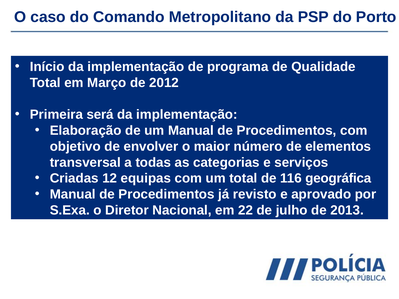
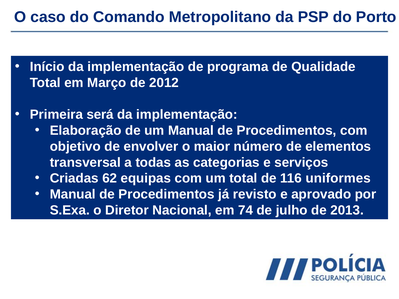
12: 12 -> 62
geográfica: geográfica -> uniformes
22: 22 -> 74
